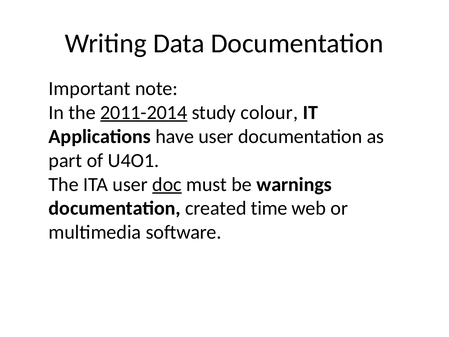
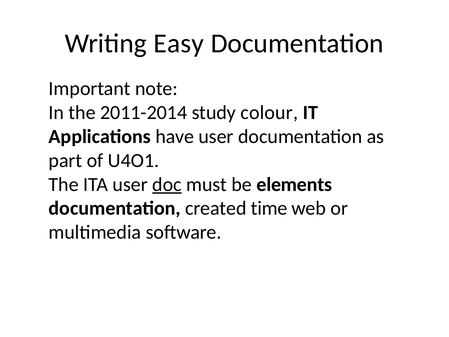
Data: Data -> Easy
2011-2014 underline: present -> none
warnings: warnings -> elements
